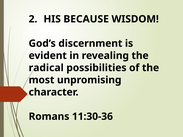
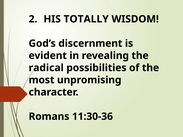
BECAUSE: BECAUSE -> TOTALLY
